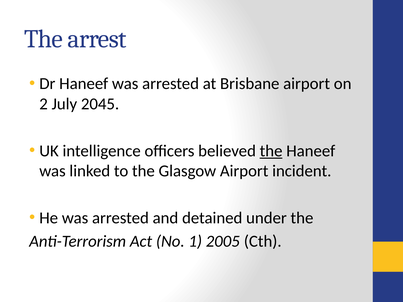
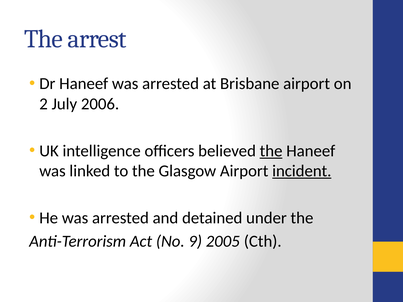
2045: 2045 -> 2006
incident underline: none -> present
1: 1 -> 9
